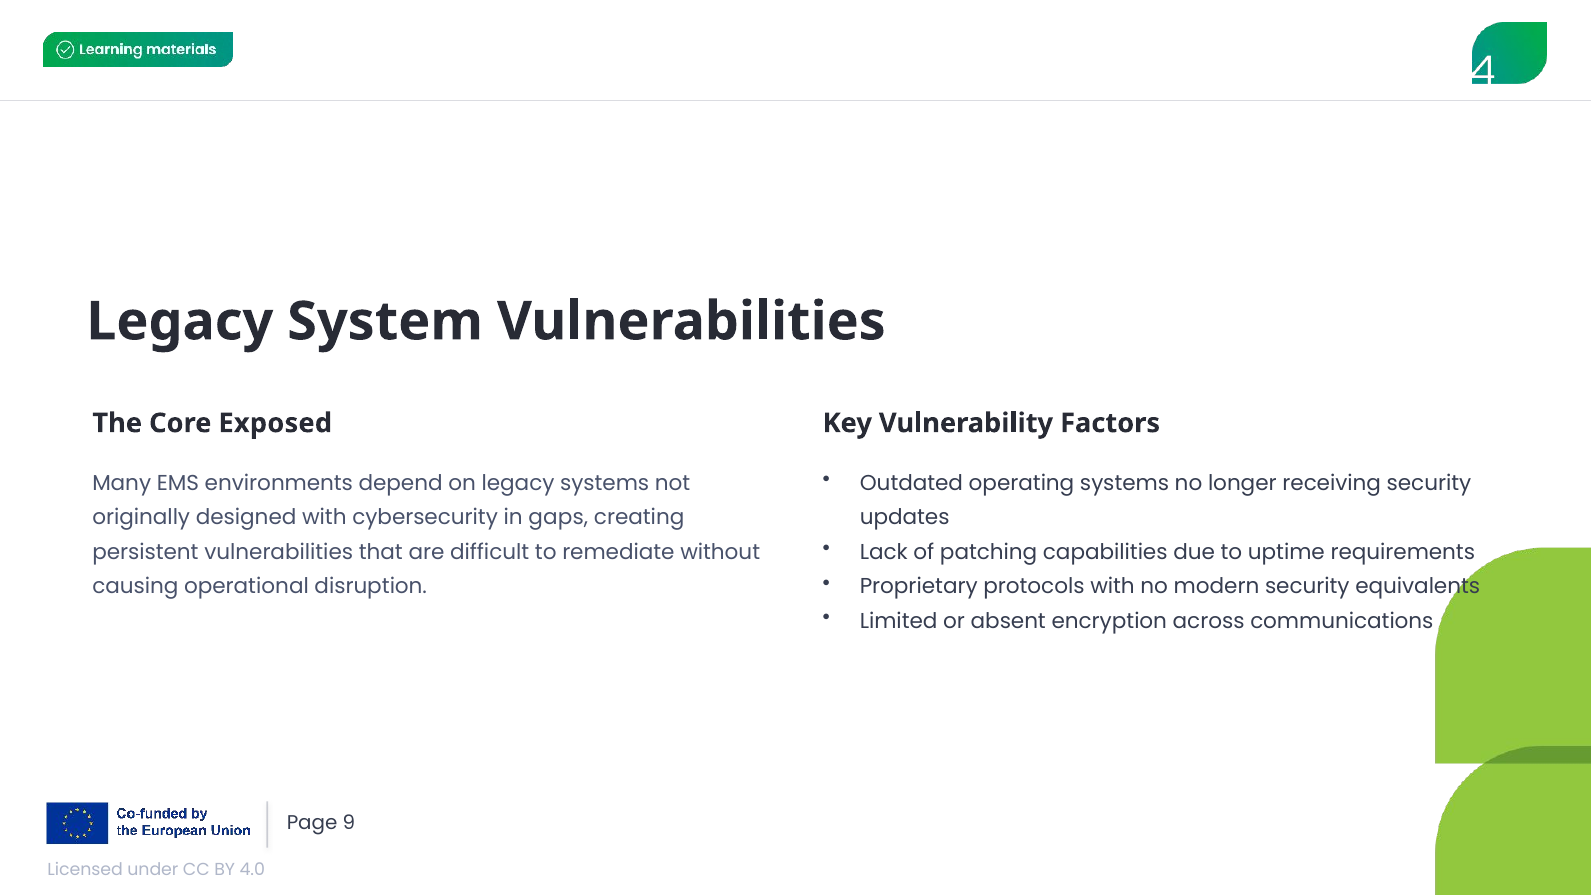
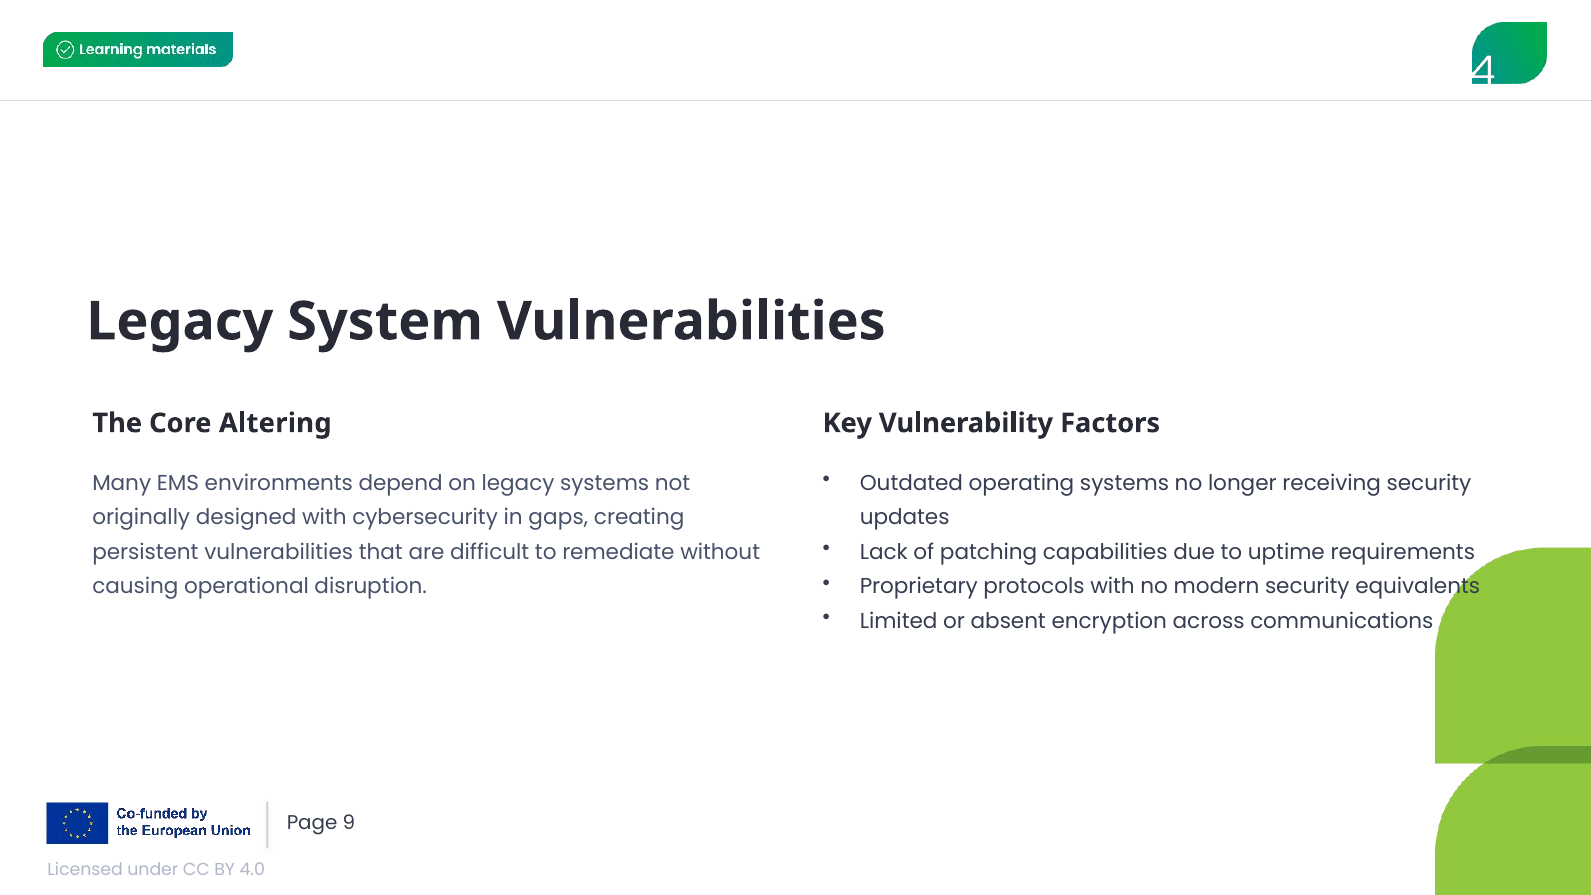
Exposed: Exposed -> Altering
